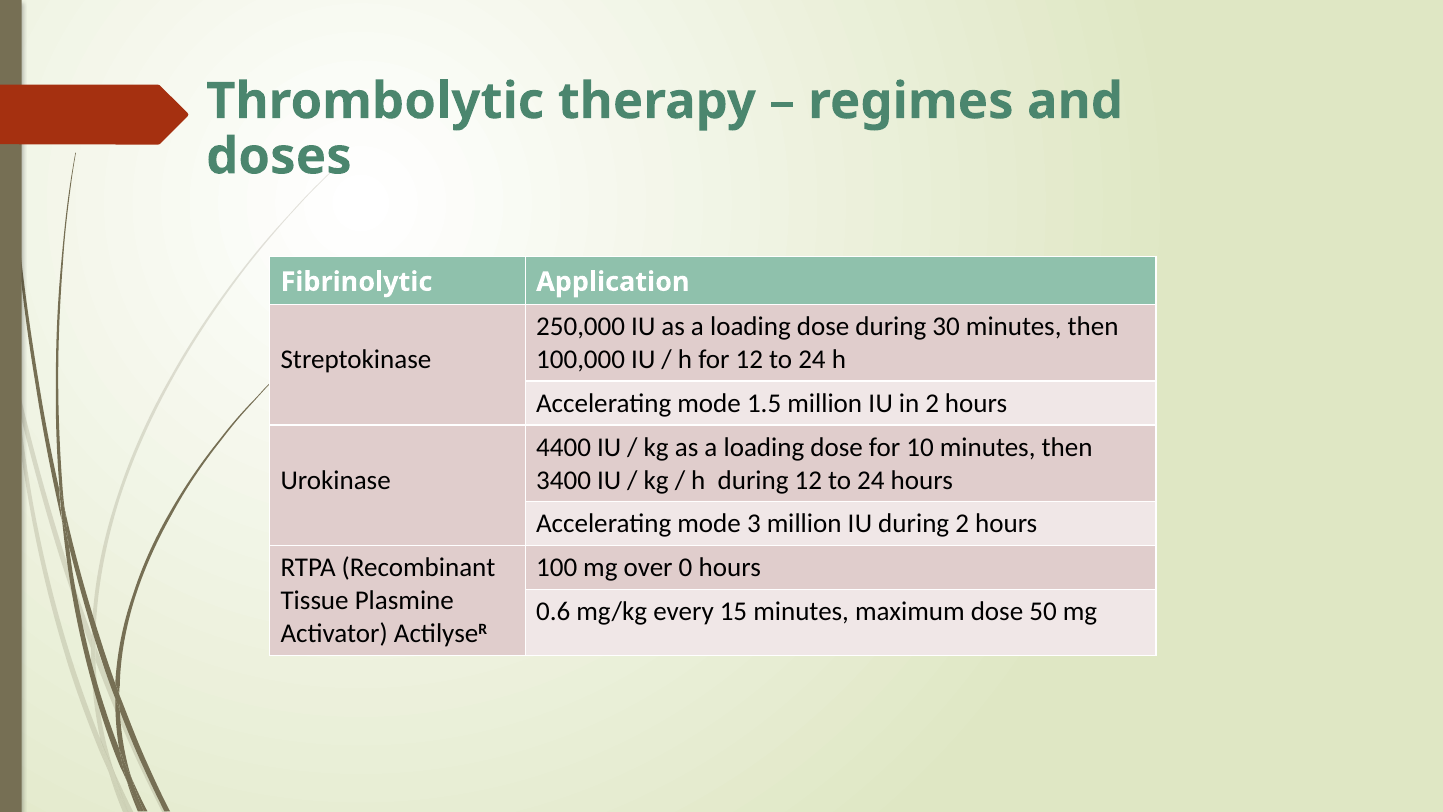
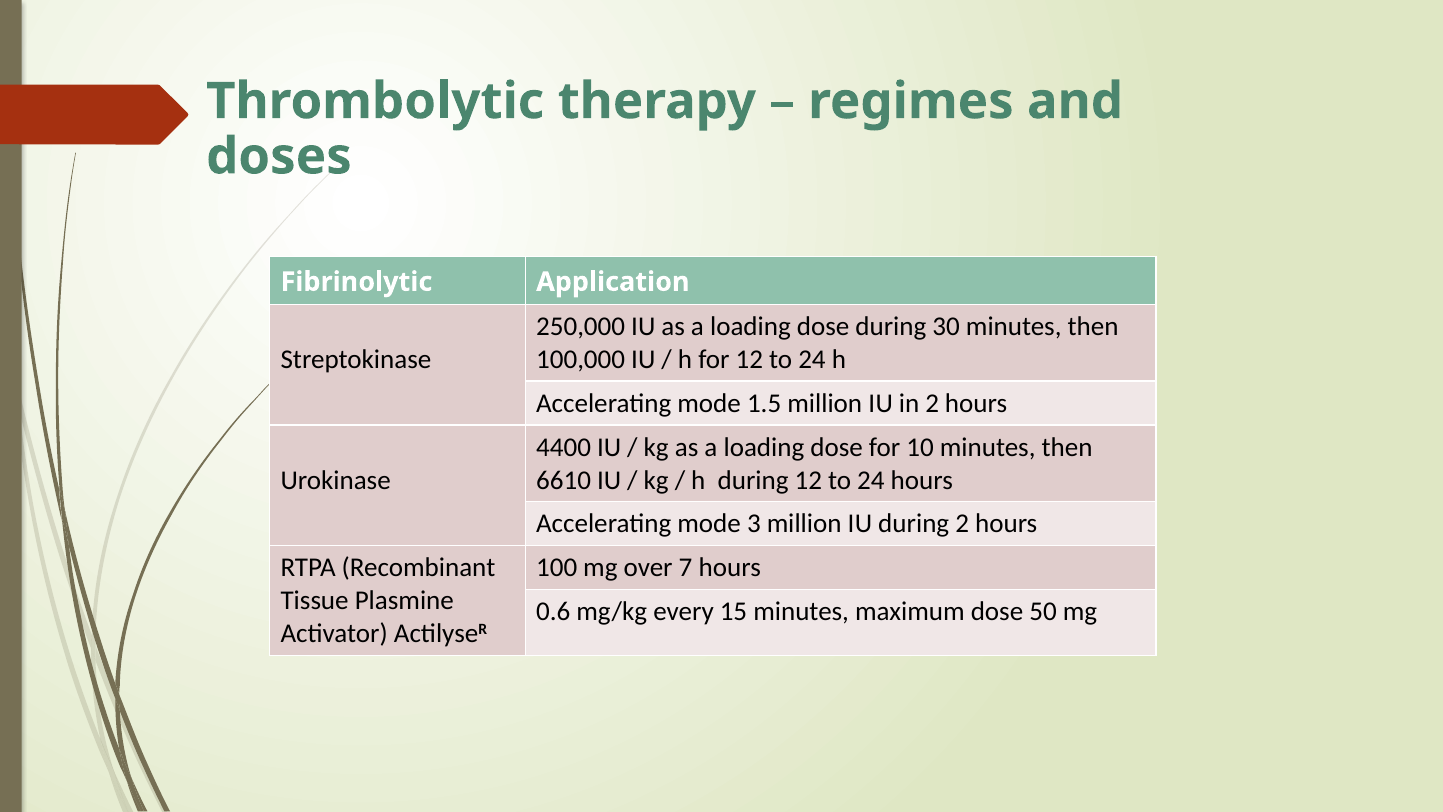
3400: 3400 -> 6610
0: 0 -> 7
